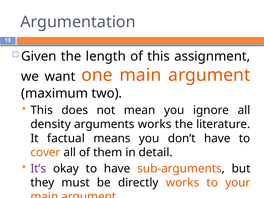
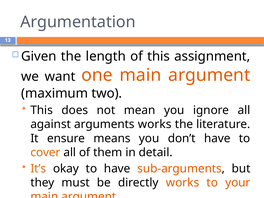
density: density -> against
factual: factual -> ensure
It’s colour: purple -> orange
